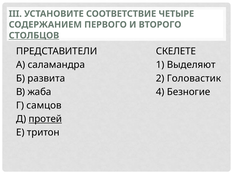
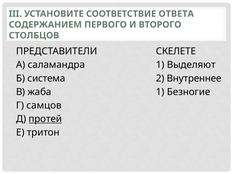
ЧЕТЫРЕ: ЧЕТЫРЕ -> ОТВЕТА
СТОЛБЦОВ underline: present -> none
развита: развита -> система
Головастик: Головастик -> Внутреннее
жаба 4: 4 -> 1
